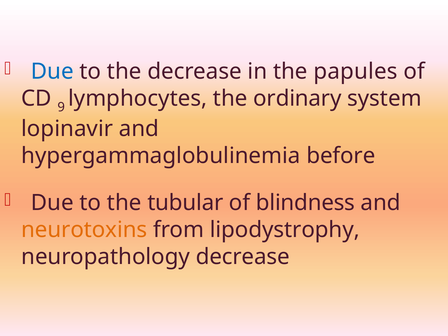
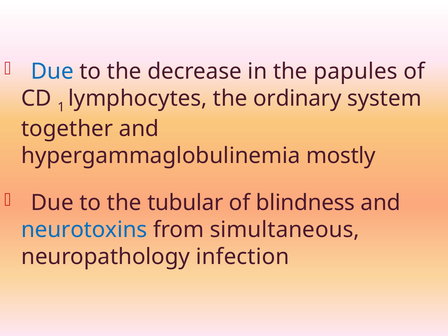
9: 9 -> 1
lopinavir: lopinavir -> together
before: before -> mostly
neurotoxins colour: orange -> blue
lipodystrophy: lipodystrophy -> simultaneous
neuropathology decrease: decrease -> infection
